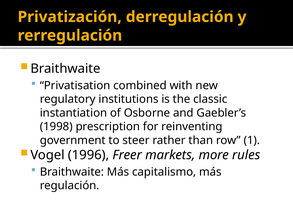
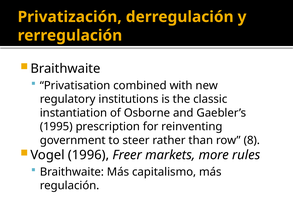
1998: 1998 -> 1995
1: 1 -> 8
